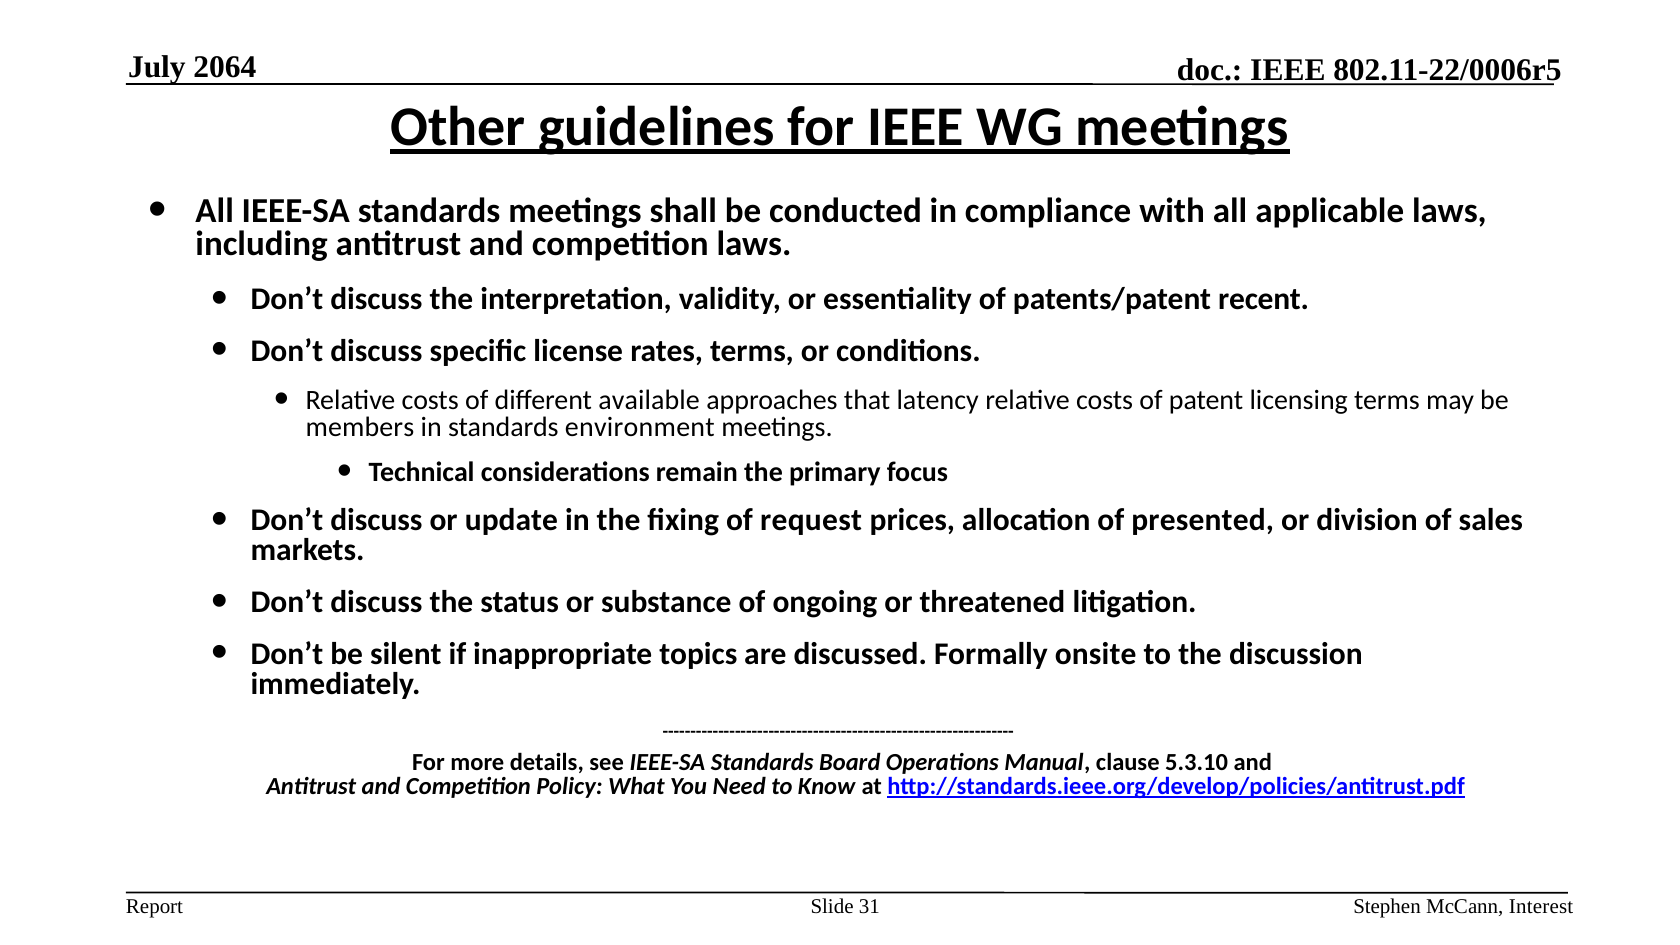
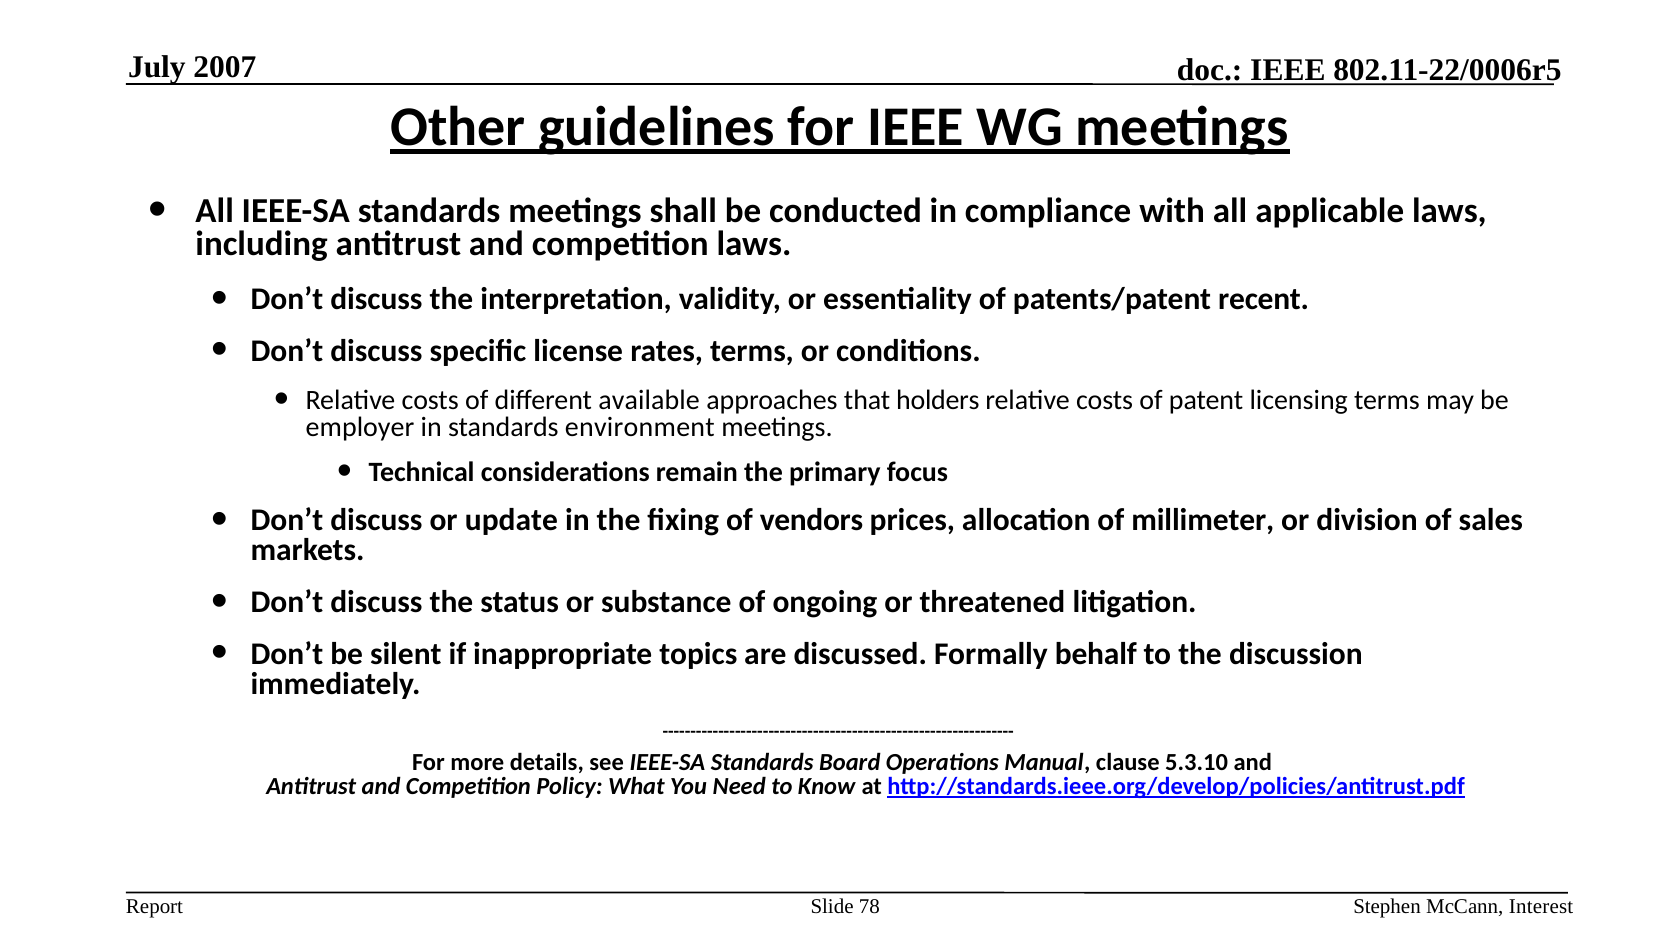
2064: 2064 -> 2007
latency: latency -> holders
members: members -> employer
request: request -> vendors
presented: presented -> millimeter
onsite: onsite -> behalf
31: 31 -> 78
